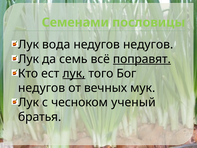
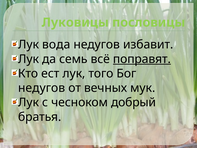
Семенами: Семенами -> Луковицы
недугов недугов: недугов -> избавит
лук at (74, 73) underline: present -> none
ученый: ученый -> добрый
